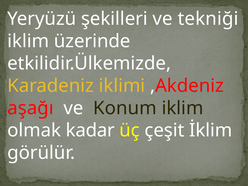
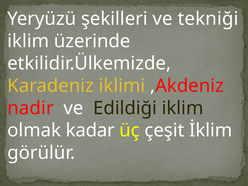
aşağı: aşağı -> nadir
Konum: Konum -> Edildiği
